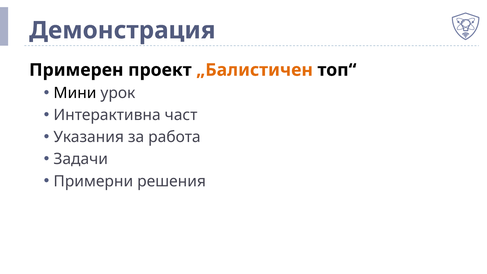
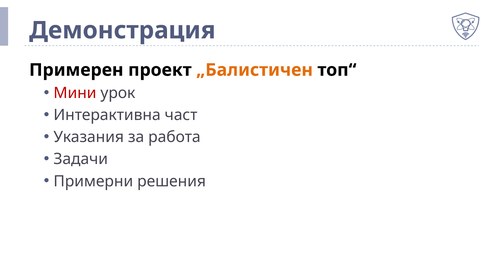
Мини colour: black -> red
